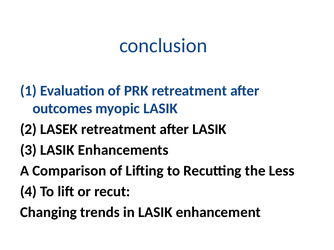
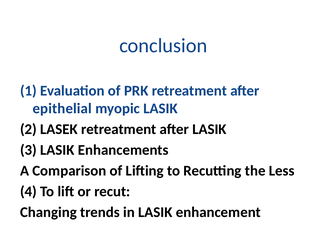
outcomes: outcomes -> epithelial
